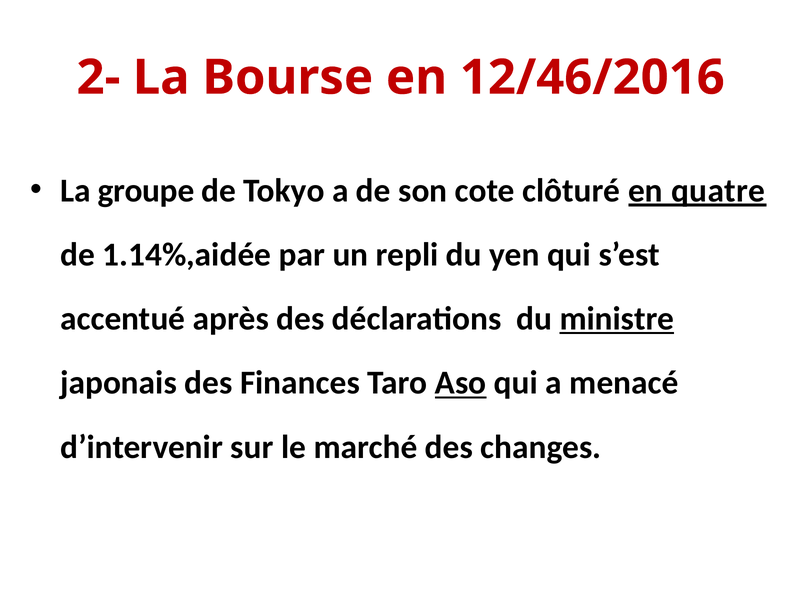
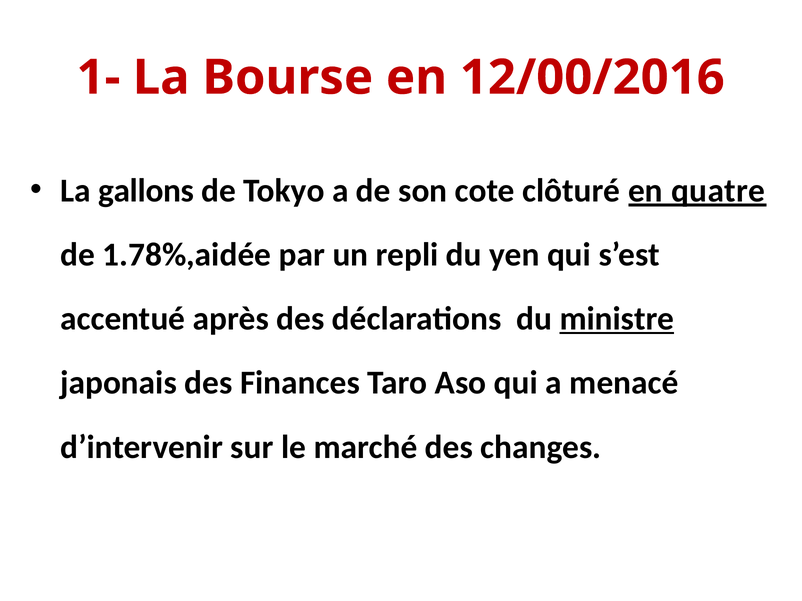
2-: 2- -> 1-
12/46/2016: 12/46/2016 -> 12/00/2016
groupe: groupe -> gallons
1.14%,aidée: 1.14%,aidée -> 1.78%,aidée
Aso underline: present -> none
